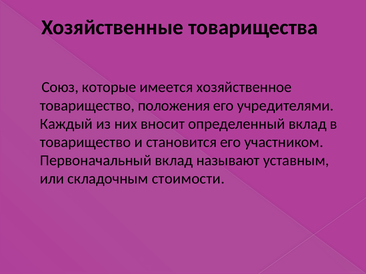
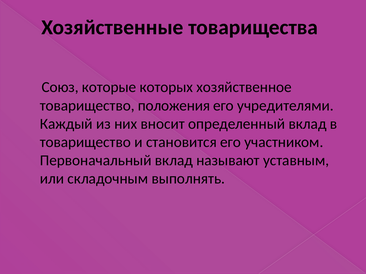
имеется: имеется -> которых
стоимости: стоимости -> выполнять
